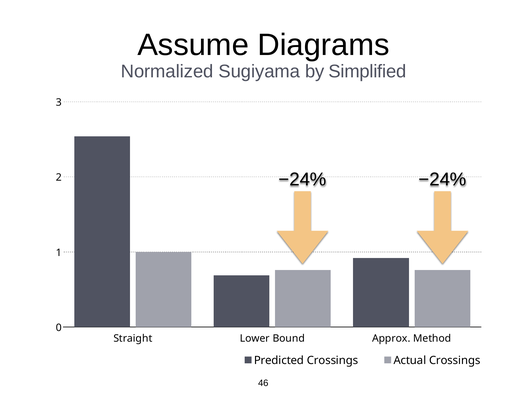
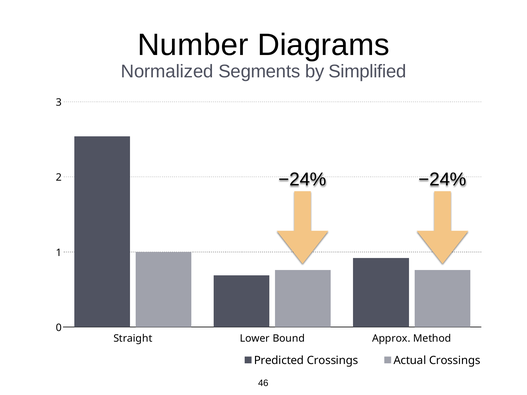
Assume: Assume -> Number
Sugiyama: Sugiyama -> Segments
